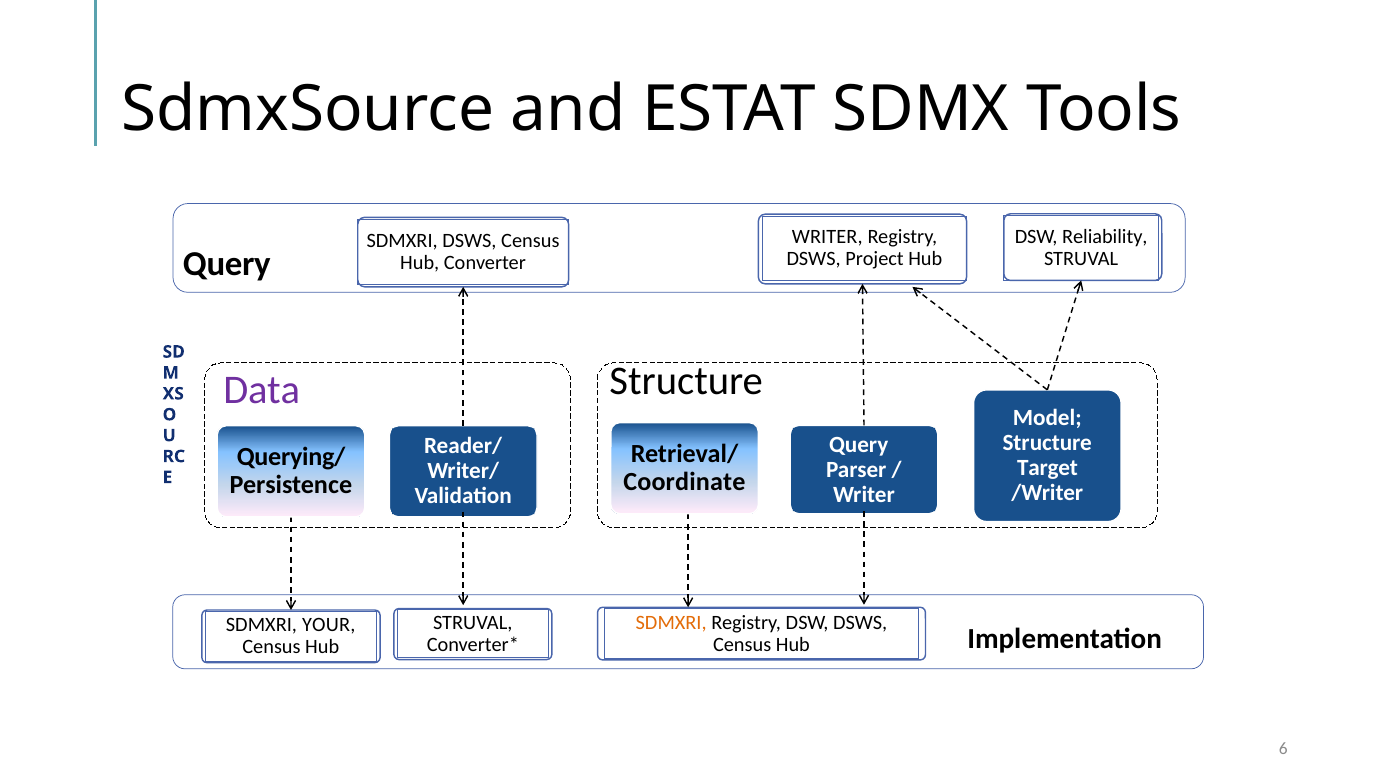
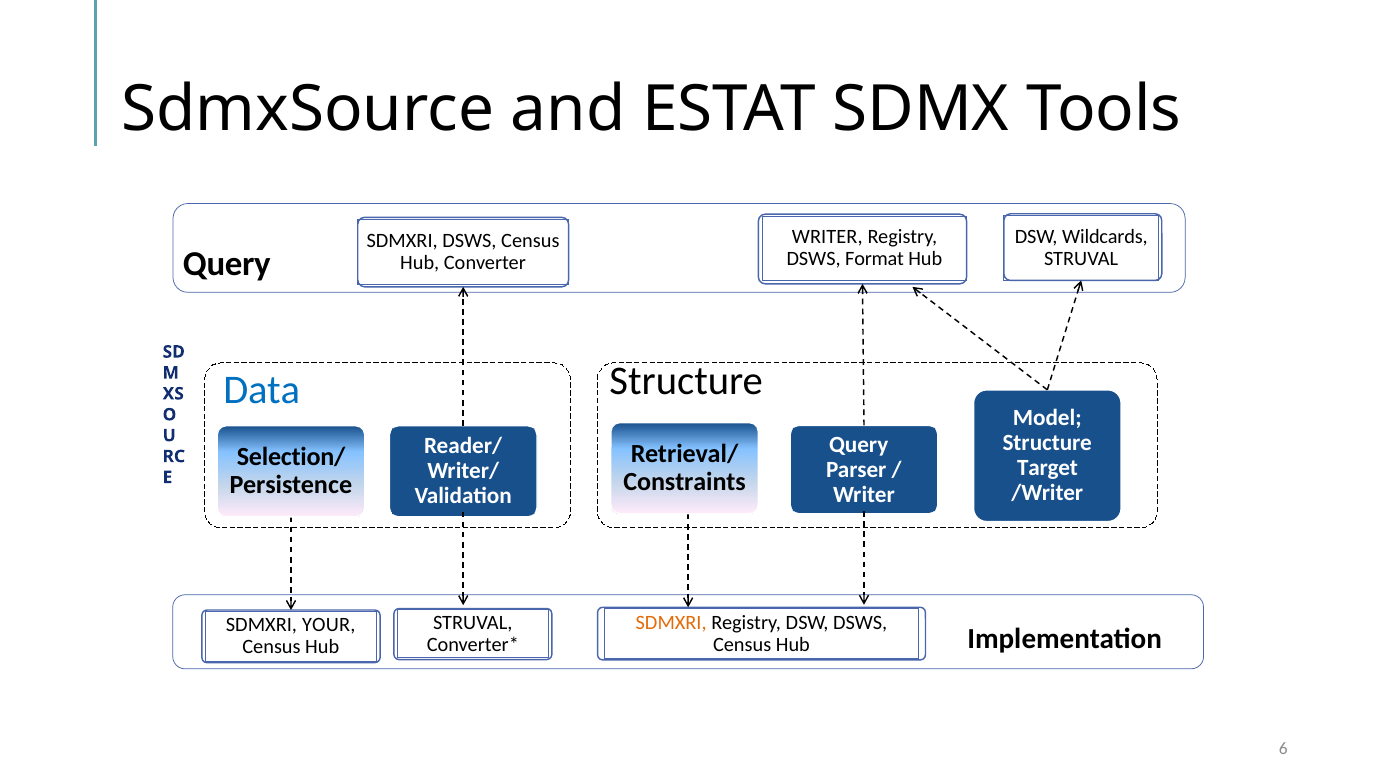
Reliability: Reliability -> Wildcards
Project: Project -> Format
Data colour: purple -> blue
Querying/: Querying/ -> Selection/
Coordinate: Coordinate -> Constraints
